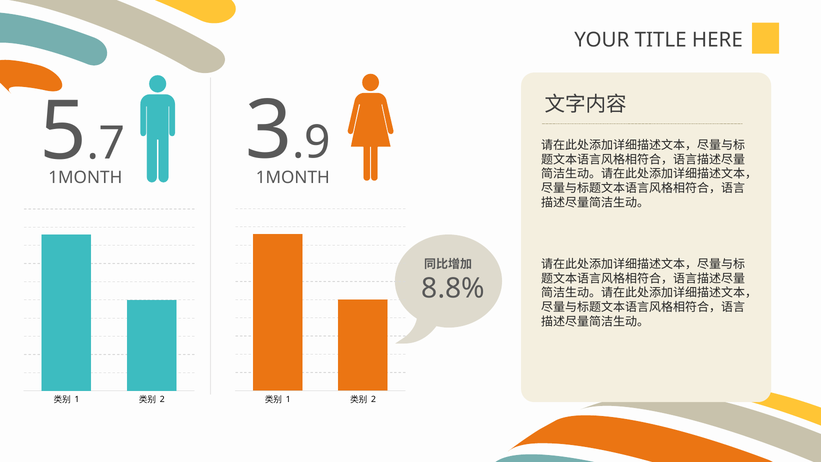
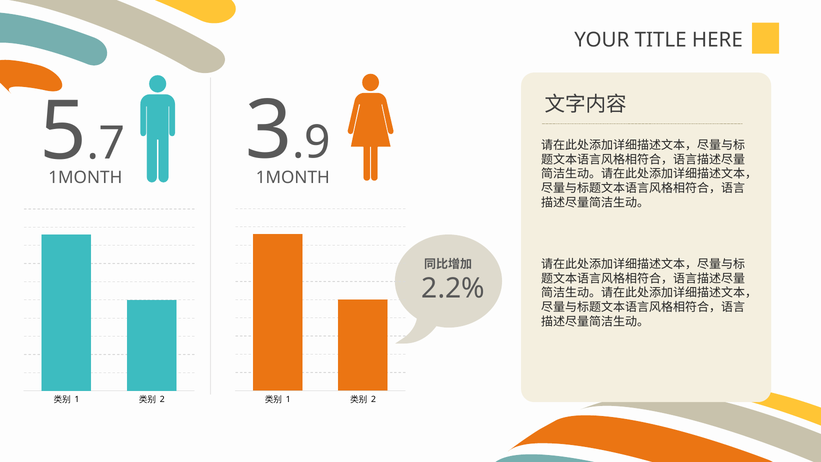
8.8%: 8.8% -> 2.2%
